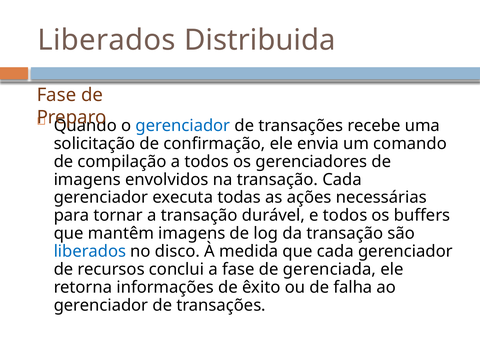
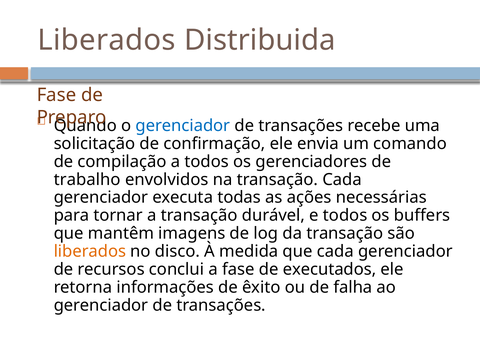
imagens at (87, 180): imagens -> trabalho
liberados at (90, 251) colour: blue -> orange
gerenciada: gerenciada -> executados
